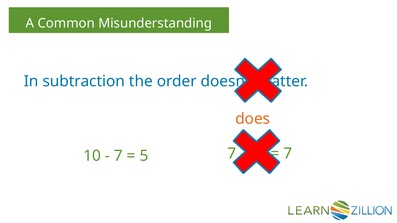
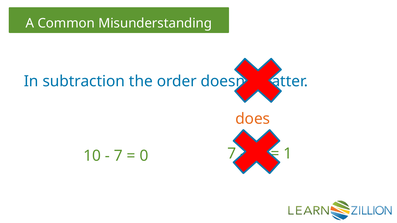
5: 5 -> 0
7 at (288, 154): 7 -> 1
